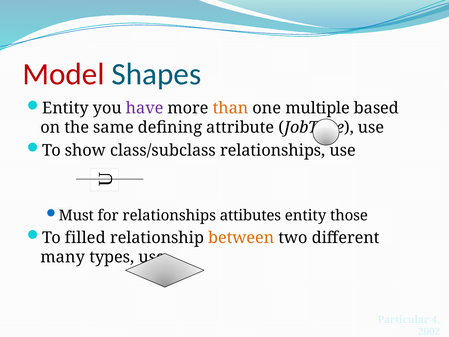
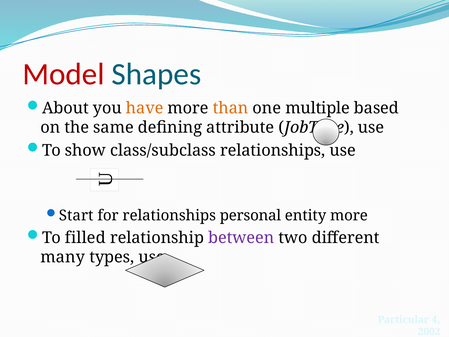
Entity at (65, 108): Entity -> About
have colour: purple -> orange
Must: Must -> Start
attibutes: attibutes -> personal
entity those: those -> more
between colour: orange -> purple
